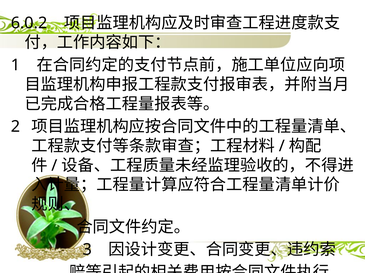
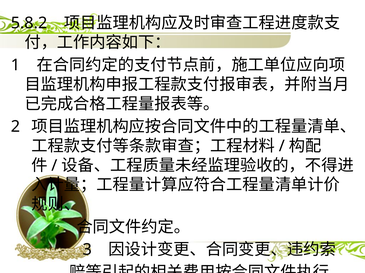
6.0.2: 6.0.2 -> 5.8.2
